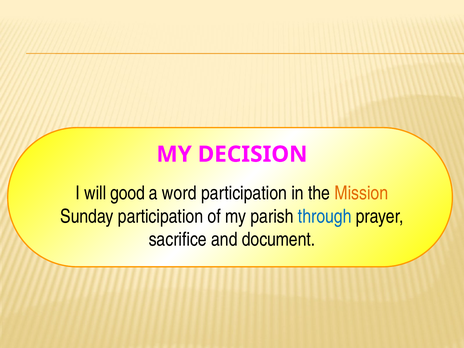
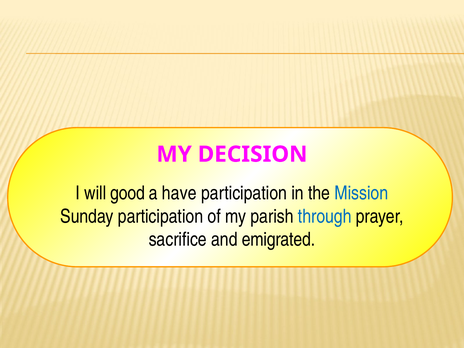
word: word -> have
Mission colour: orange -> blue
document: document -> emigrated
